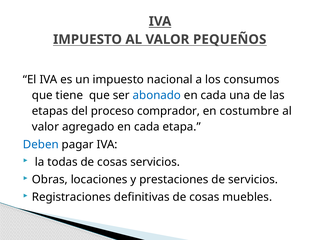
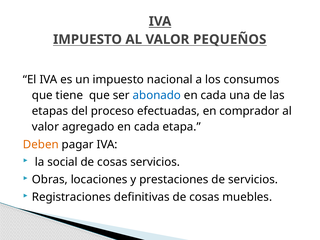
comprador: comprador -> efectuadas
costumbre: costumbre -> comprador
Deben colour: blue -> orange
todas: todas -> social
